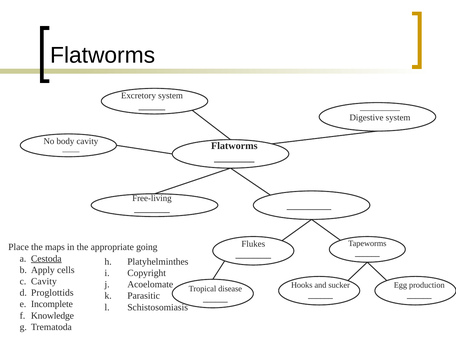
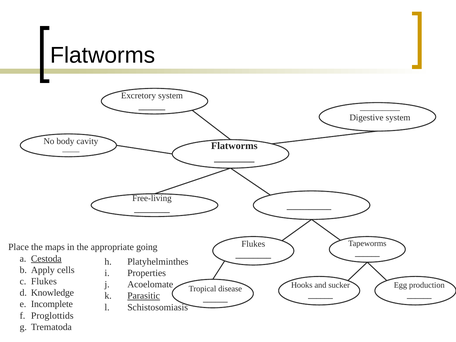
Copyright: Copyright -> Properties
Cavity at (44, 281): Cavity -> Flukes
Proglottids: Proglottids -> Knowledge
Parasitic underline: none -> present
Knowledge: Knowledge -> Proglottids
